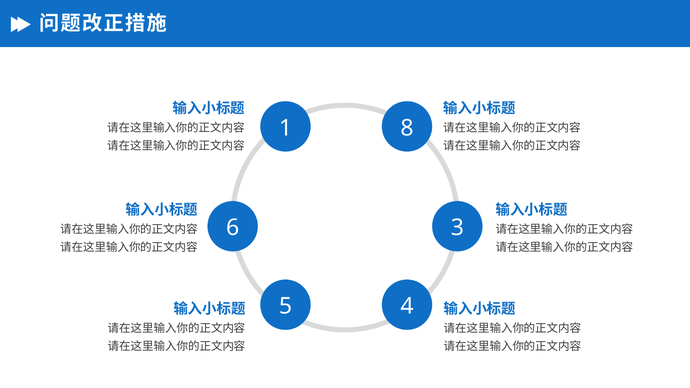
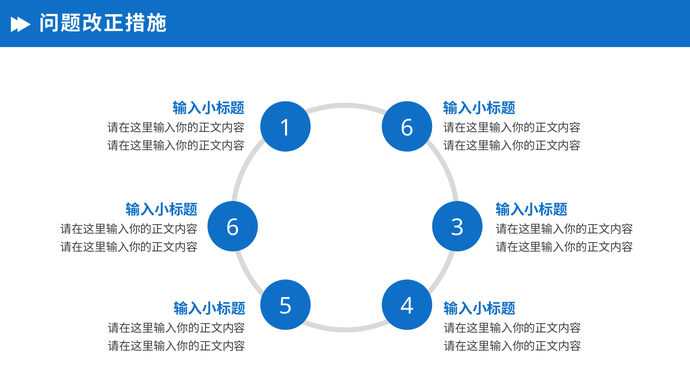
1 8: 8 -> 6
